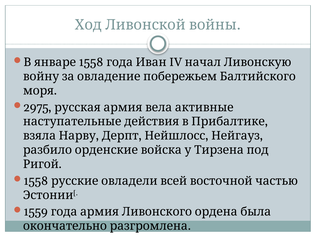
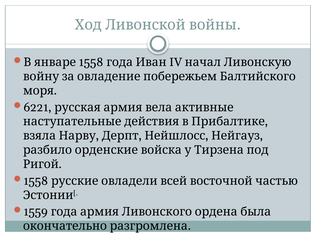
2975: 2975 -> 6221
